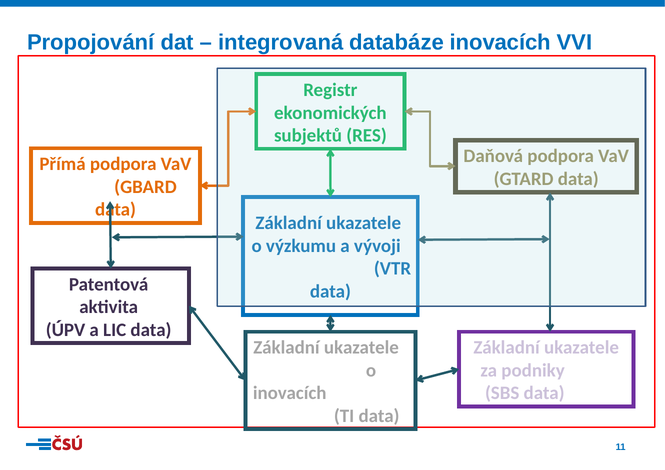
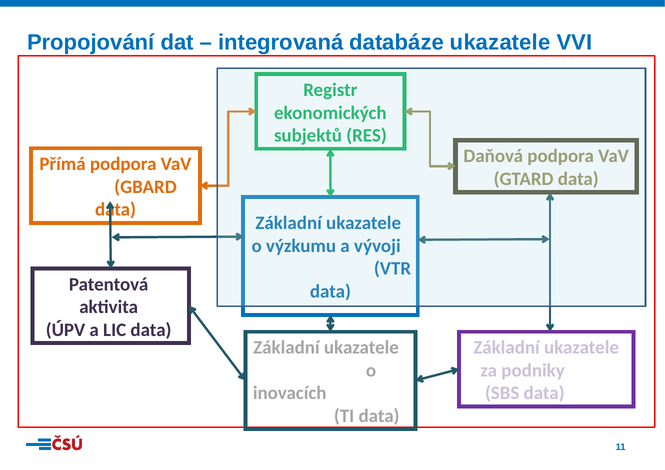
databáze inovacích: inovacích -> ukazatele
